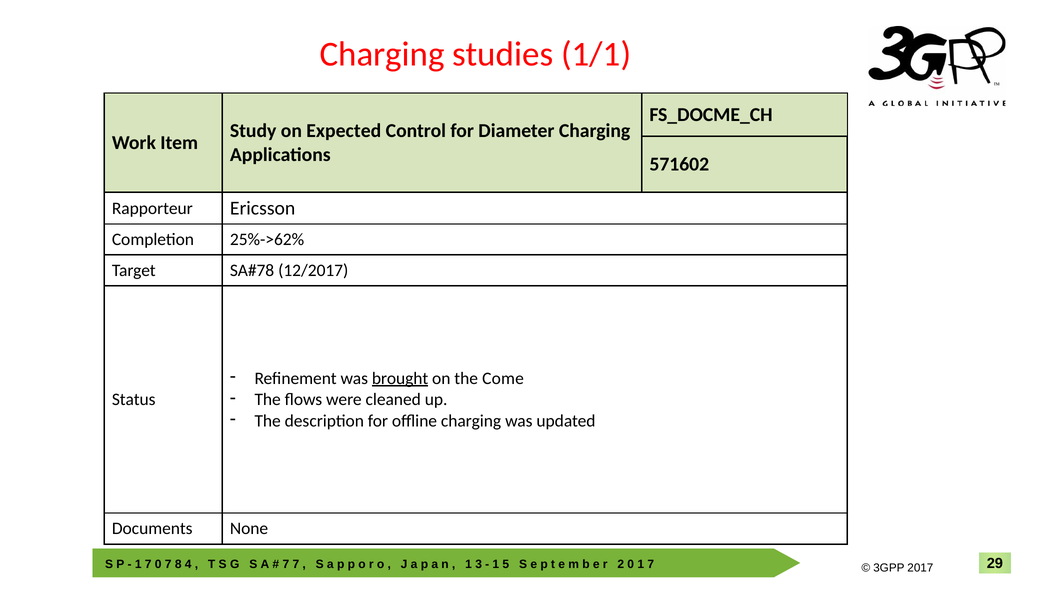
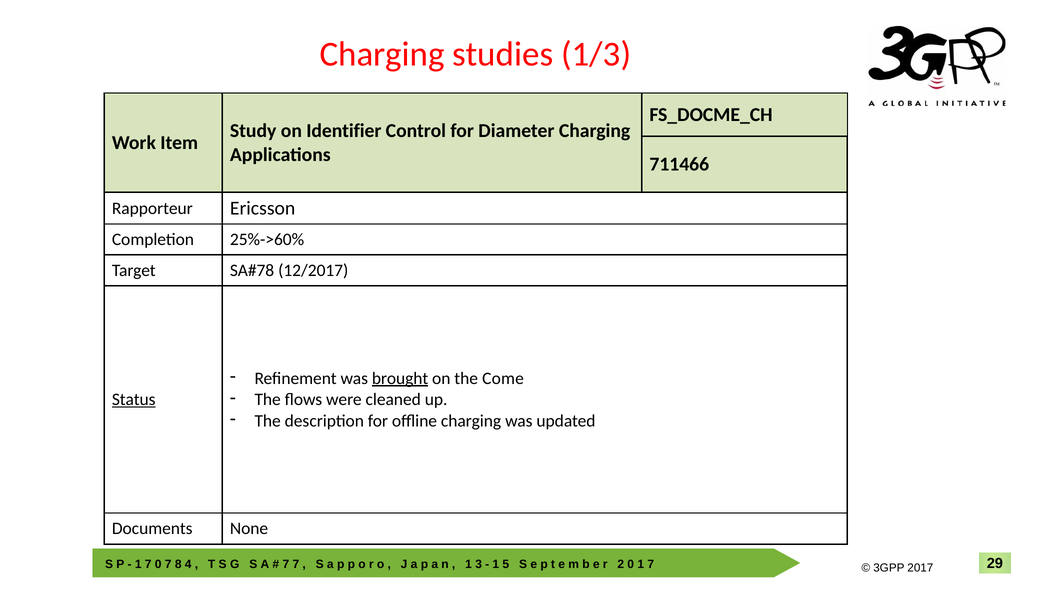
1/1: 1/1 -> 1/3
Expected: Expected -> Identifier
571602: 571602 -> 711466
25%->62%: 25%->62% -> 25%->60%
Status underline: none -> present
